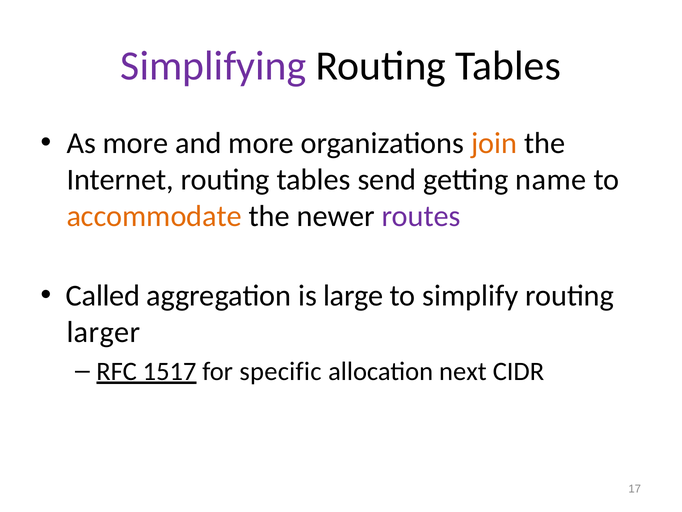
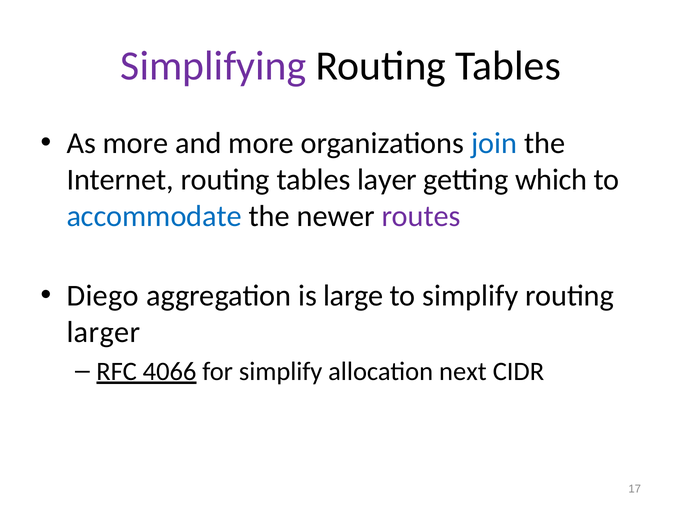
join colour: orange -> blue
send: send -> layer
name: name -> which
accommodate colour: orange -> blue
Called: Called -> Diego
1517: 1517 -> 4066
for specific: specific -> simplify
